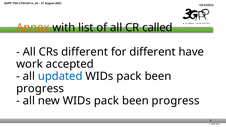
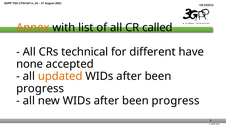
CRs different: different -> technical
work: work -> none
updated colour: blue -> orange
pack at (129, 76): pack -> after
new WIDs pack: pack -> after
